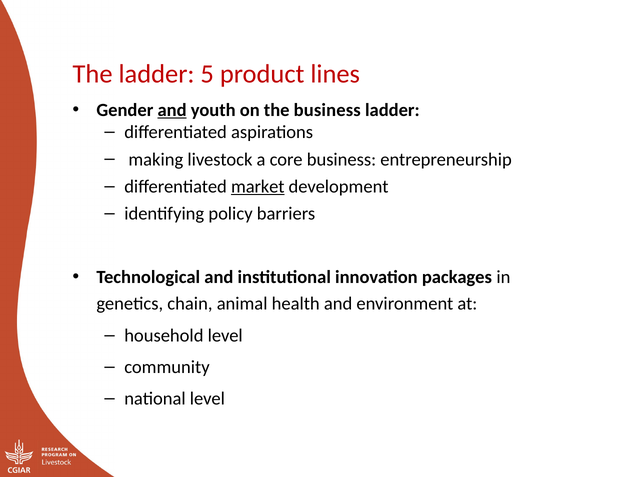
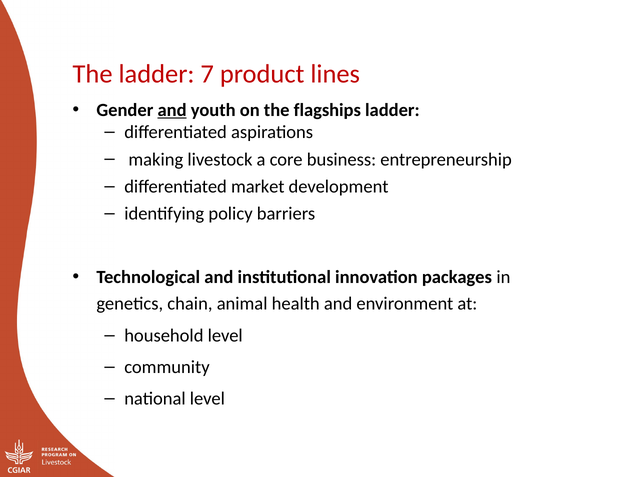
5: 5 -> 7
the business: business -> flagships
market underline: present -> none
